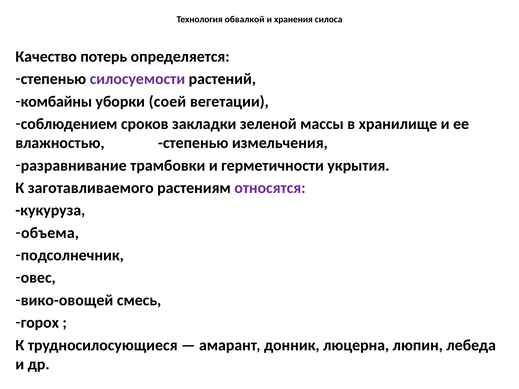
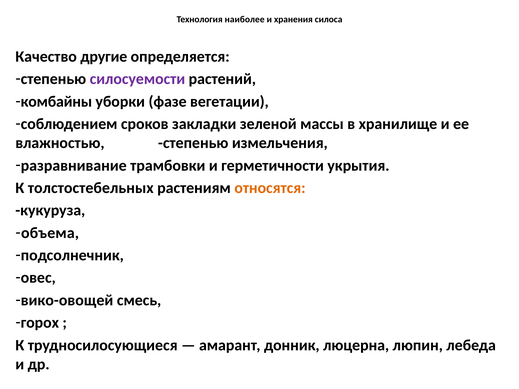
обвалкой: обвалкой -> наиболее
потерь: потерь -> другие
соей: соей -> фазе
заготавливаемого: заготавливаемого -> толстостебельных
относятся colour: purple -> orange
